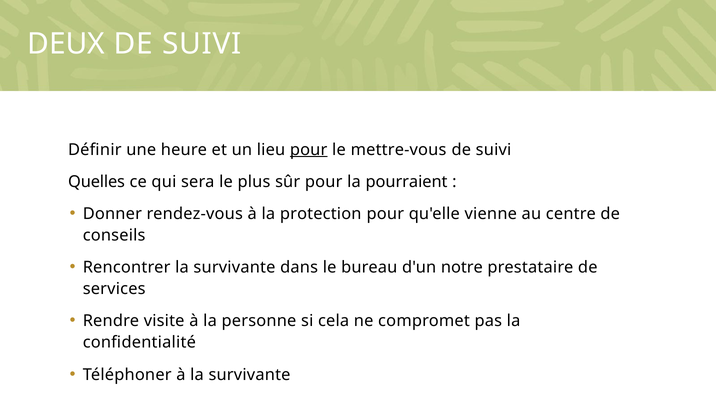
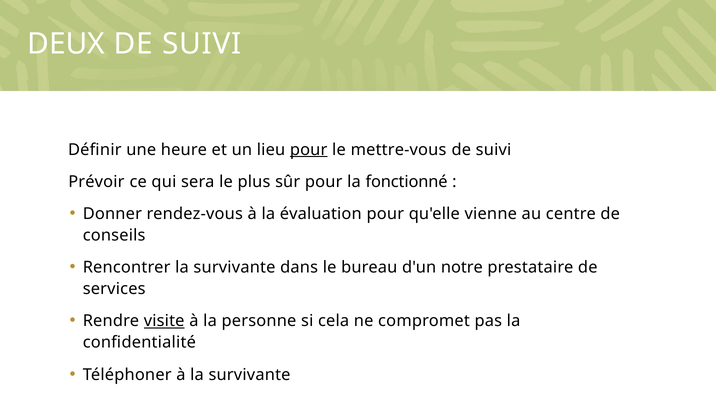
Quelles: Quelles -> Prévoir
pourraient: pourraient -> fonctionné
protection: protection -> évaluation
visite underline: none -> present
